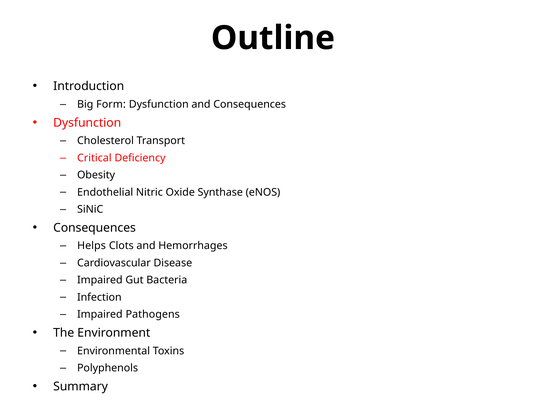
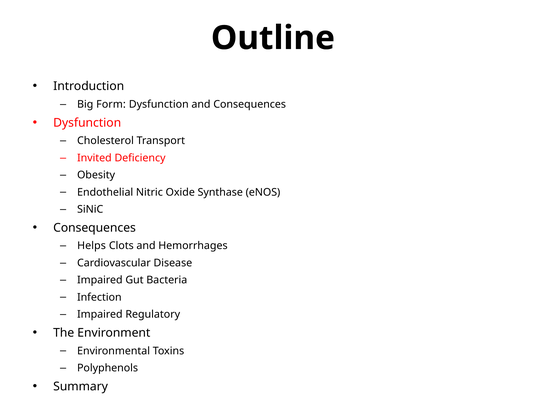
Critical: Critical -> Invited
Pathogens: Pathogens -> Regulatory
